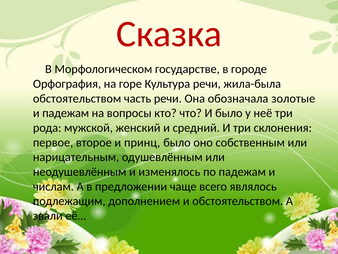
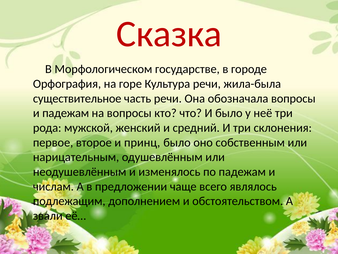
обстоятельством at (77, 98): обстоятельством -> существительное
обозначала золотые: золотые -> вопросы
